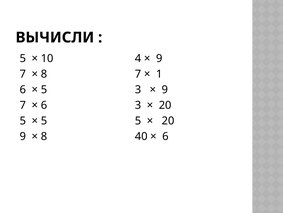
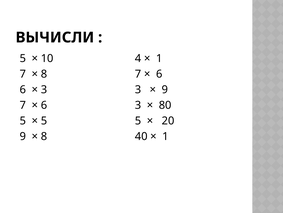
9 at (159, 58): 9 -> 1
1 at (159, 74): 1 -> 6
5 at (44, 89): 5 -> 3
20 at (165, 105): 20 -> 80
6 at (165, 136): 6 -> 1
